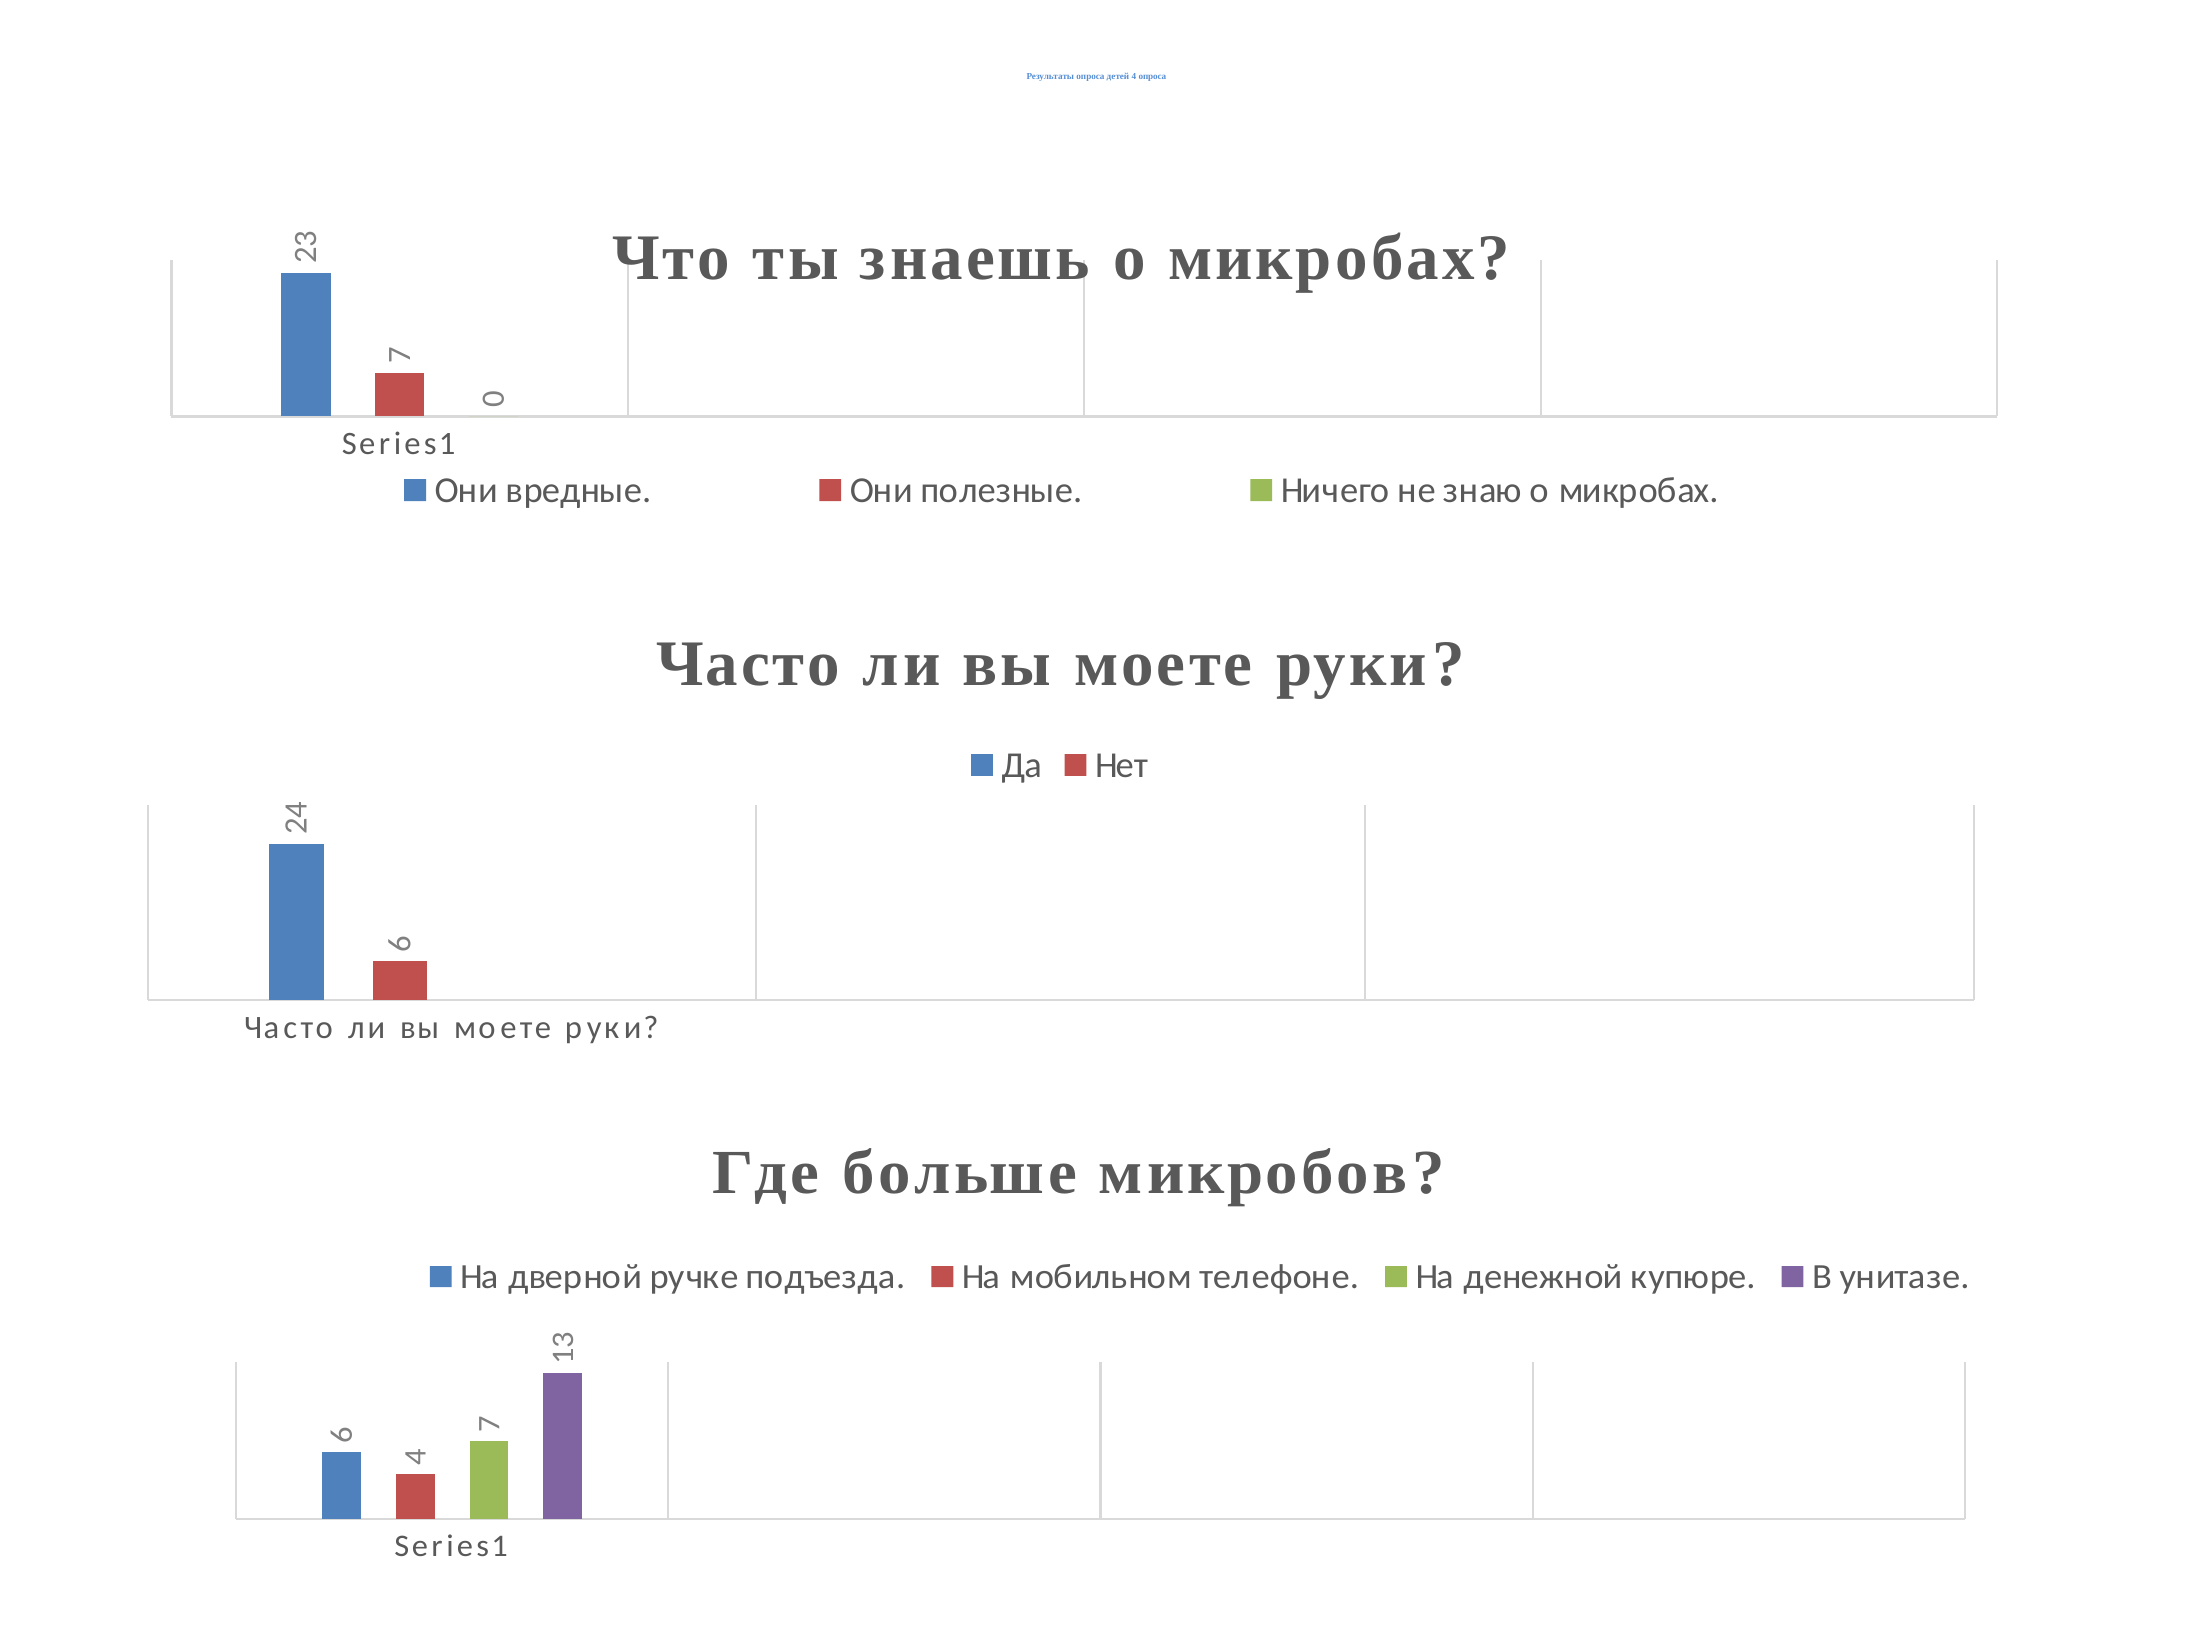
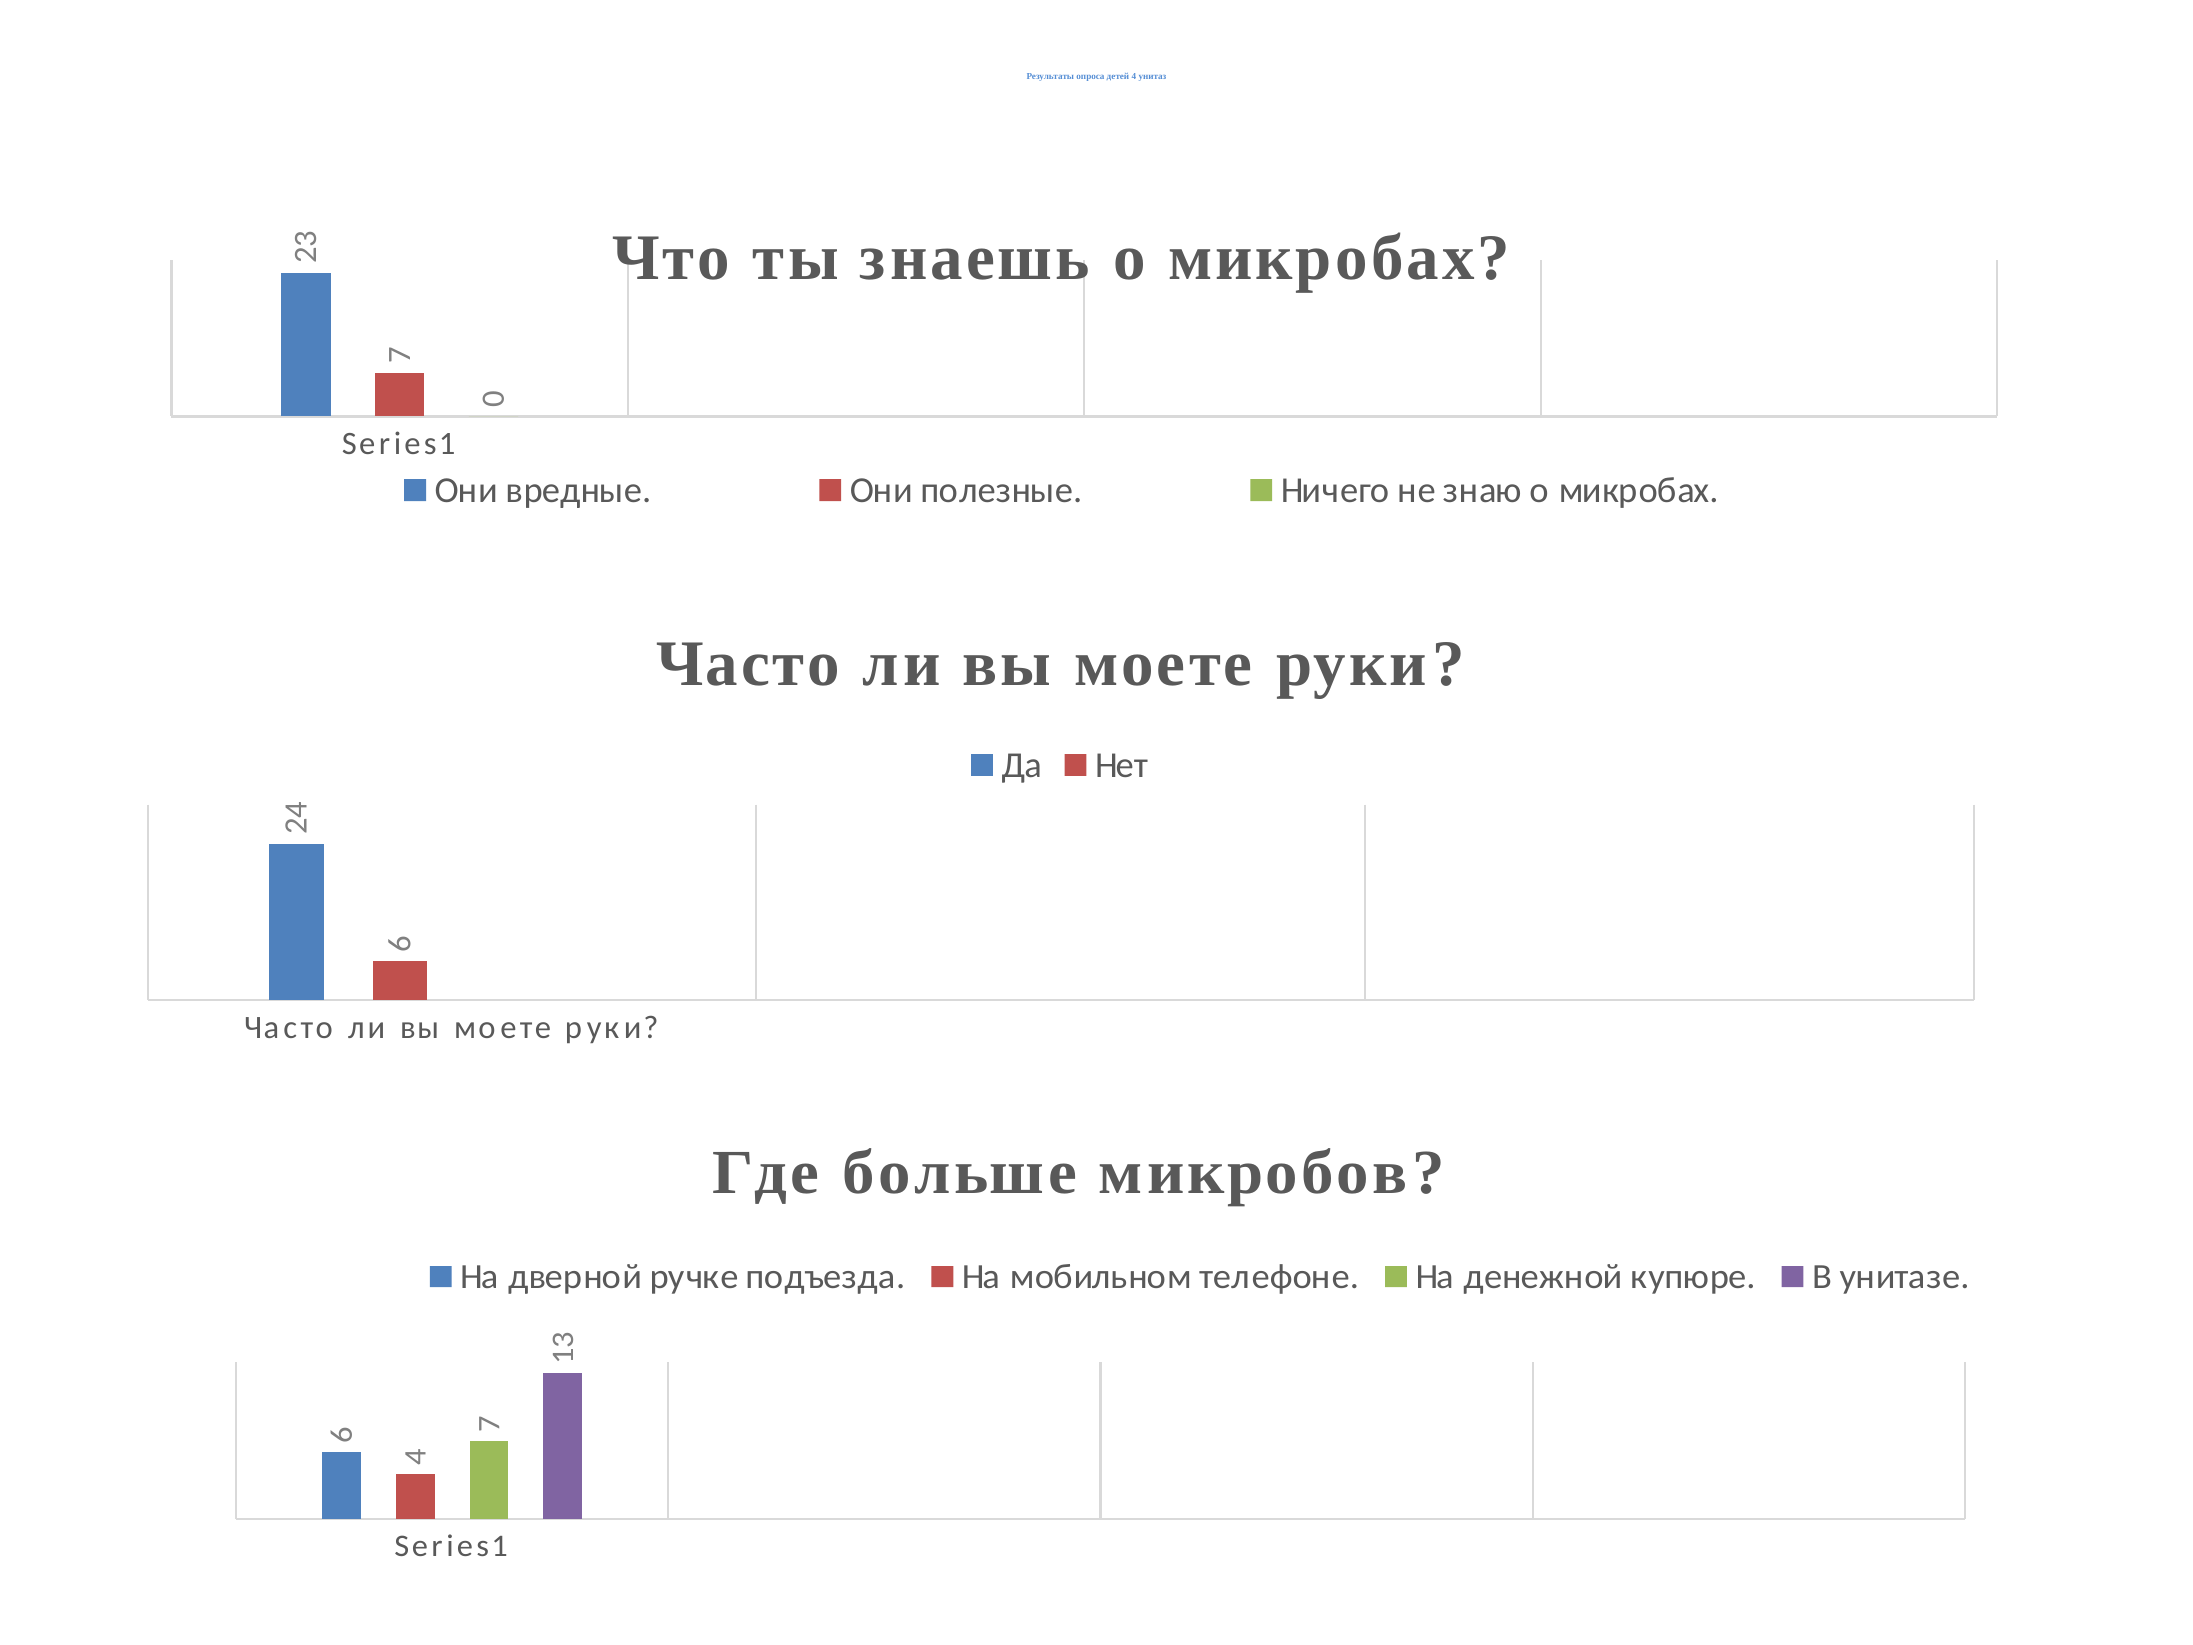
4 опроса: опроса -> унитаз
